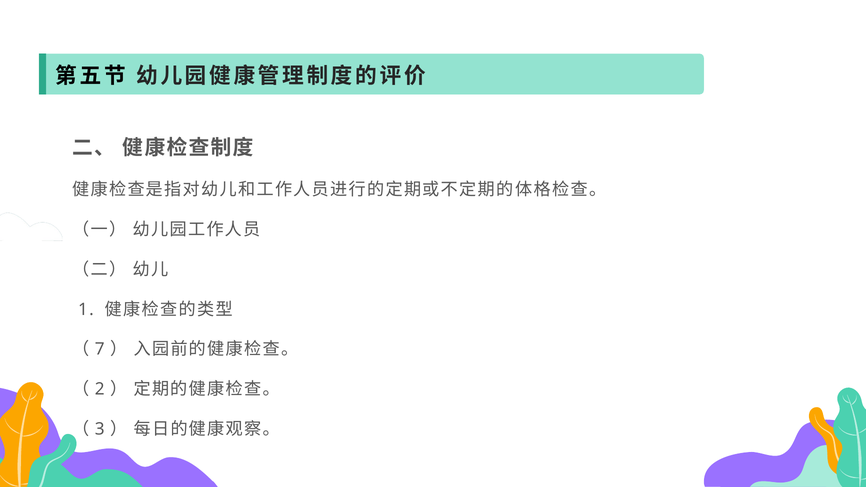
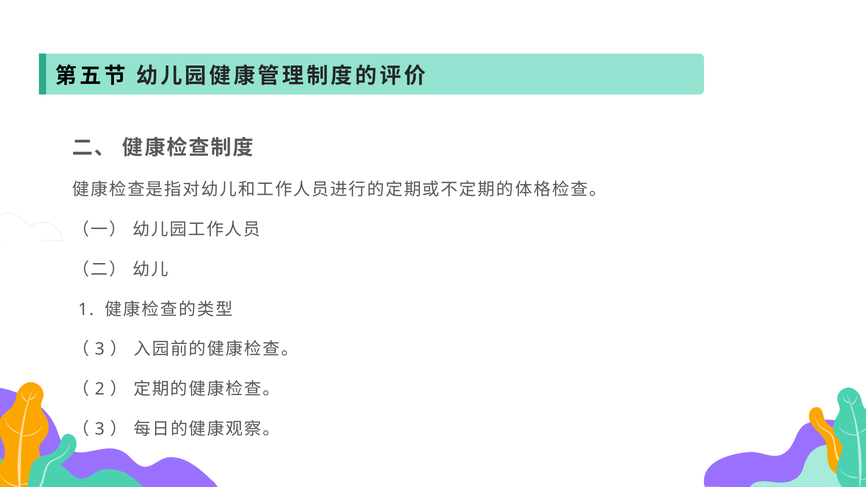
7 at (100, 349): 7 -> 3
